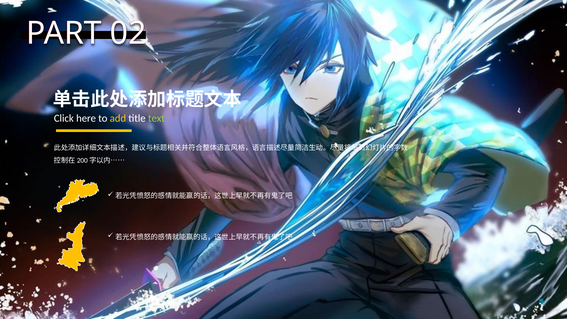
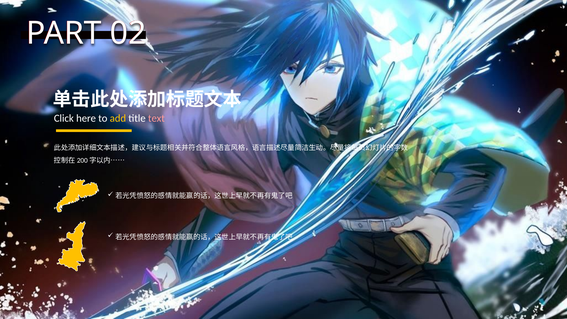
text colour: light green -> pink
